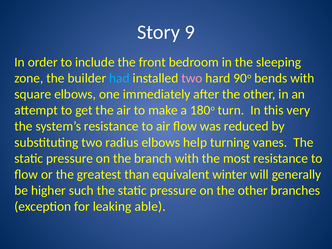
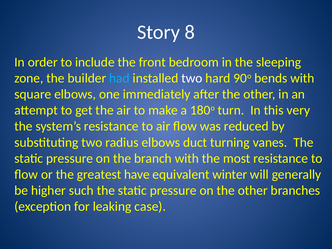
9: 9 -> 8
two at (192, 78) colour: pink -> white
help: help -> duct
than: than -> have
able: able -> case
